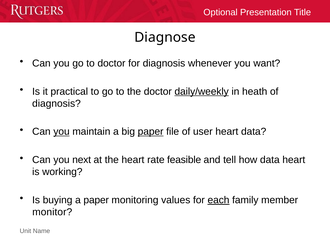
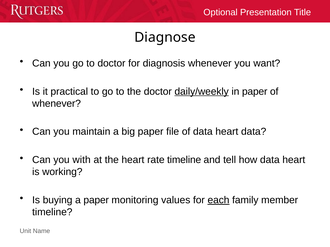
in heath: heath -> paper
diagnosis at (56, 104): diagnosis -> whenever
you at (61, 132) underline: present -> none
paper at (151, 132) underline: present -> none
of user: user -> data
next: next -> with
rate feasible: feasible -> timeline
monitor at (52, 213): monitor -> timeline
